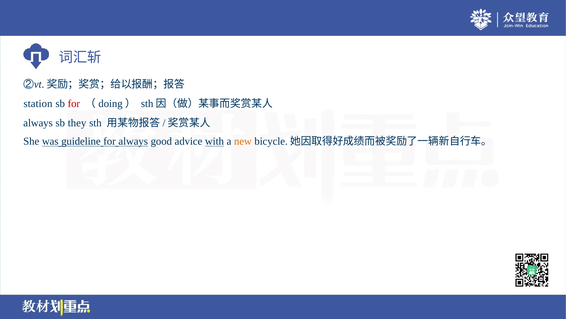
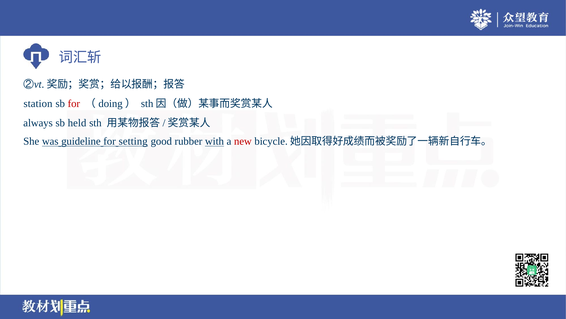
they: they -> held
for always: always -> setting
advice: advice -> rubber
new colour: orange -> red
